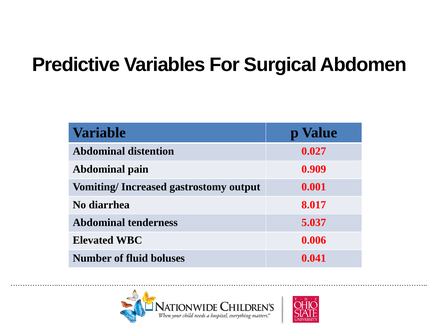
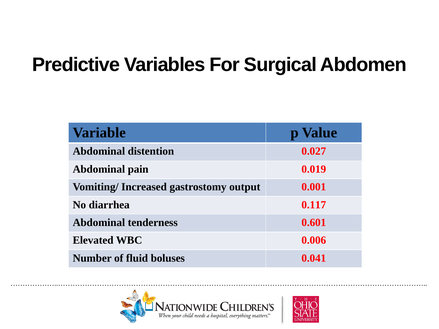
0.909: 0.909 -> 0.019
8.017: 8.017 -> 0.117
5.037: 5.037 -> 0.601
